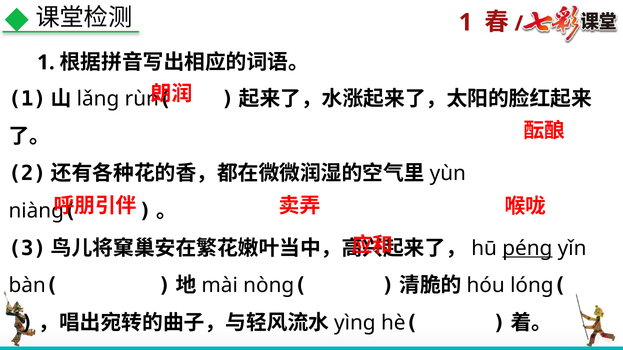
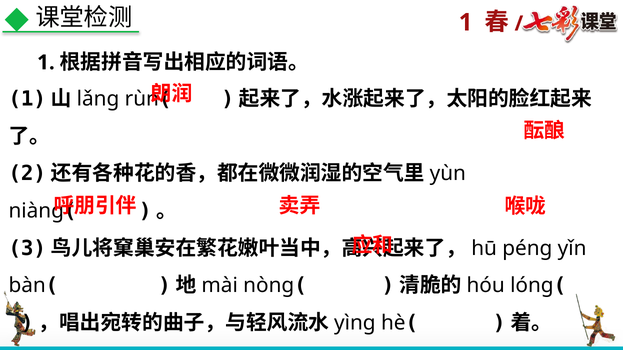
péng underline: present -> none
